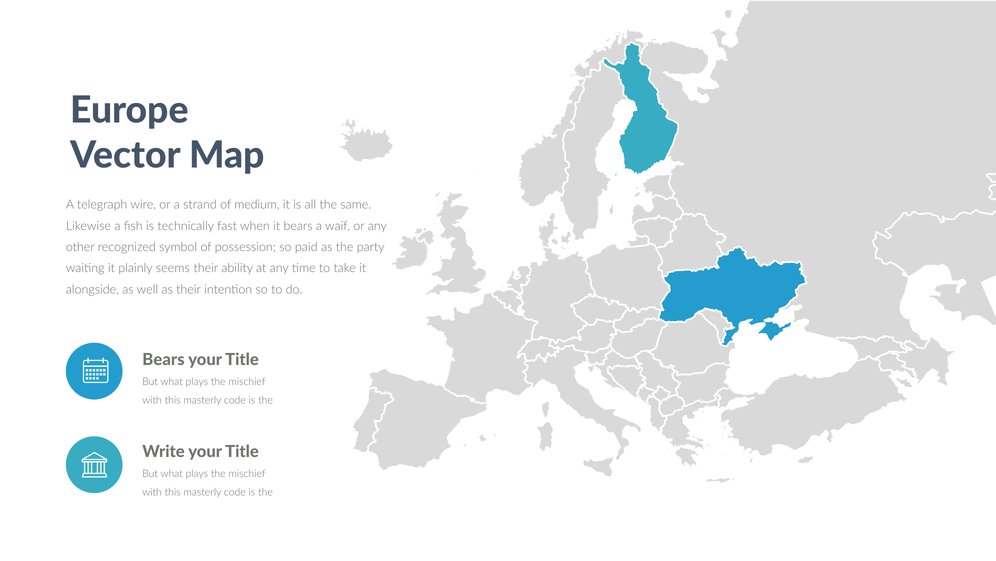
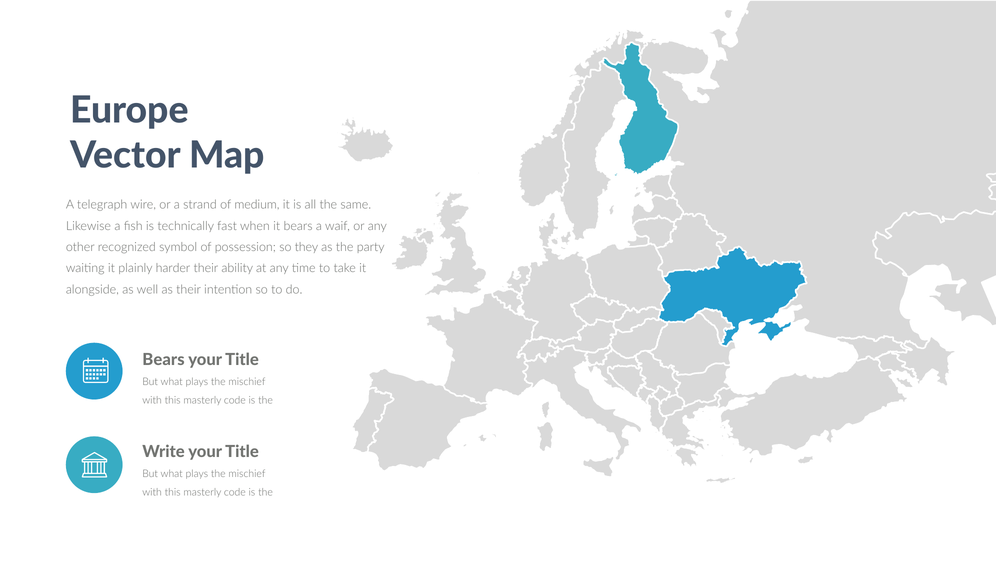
paid: paid -> they
seems: seems -> harder
